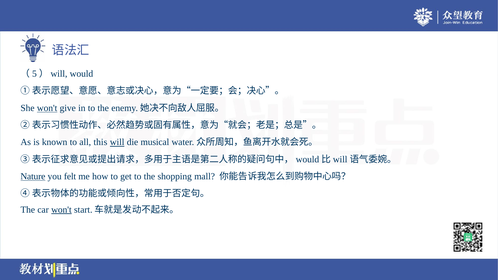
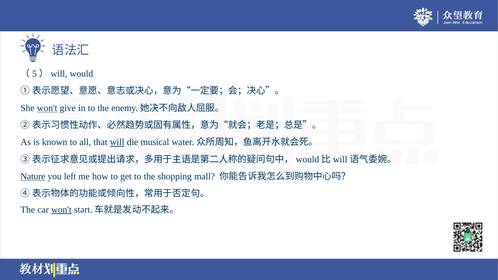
this: this -> that
felt: felt -> left
